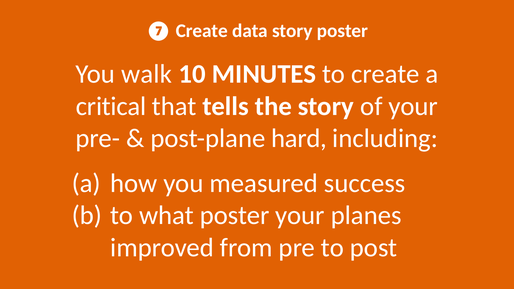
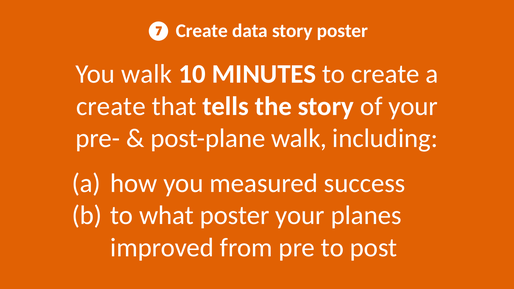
critical at (111, 106): critical -> create
post-plane hard: hard -> walk
